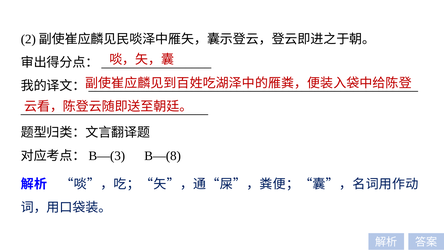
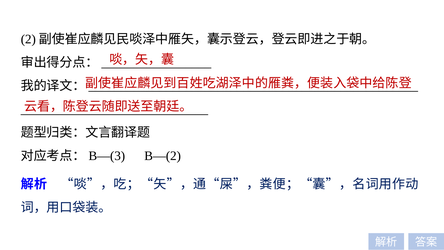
B—(8: B—(8 -> B—(2
